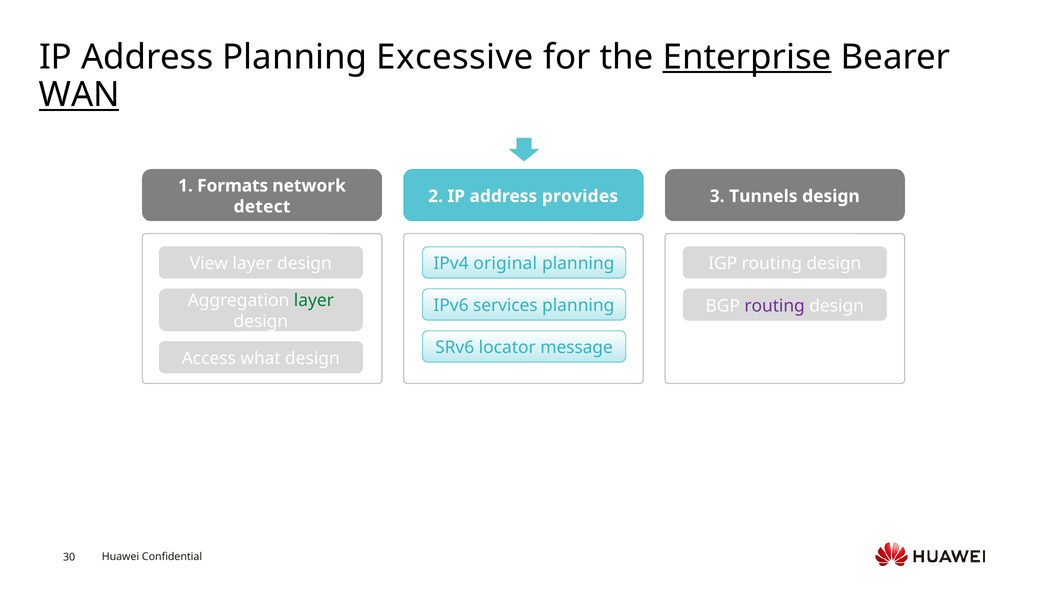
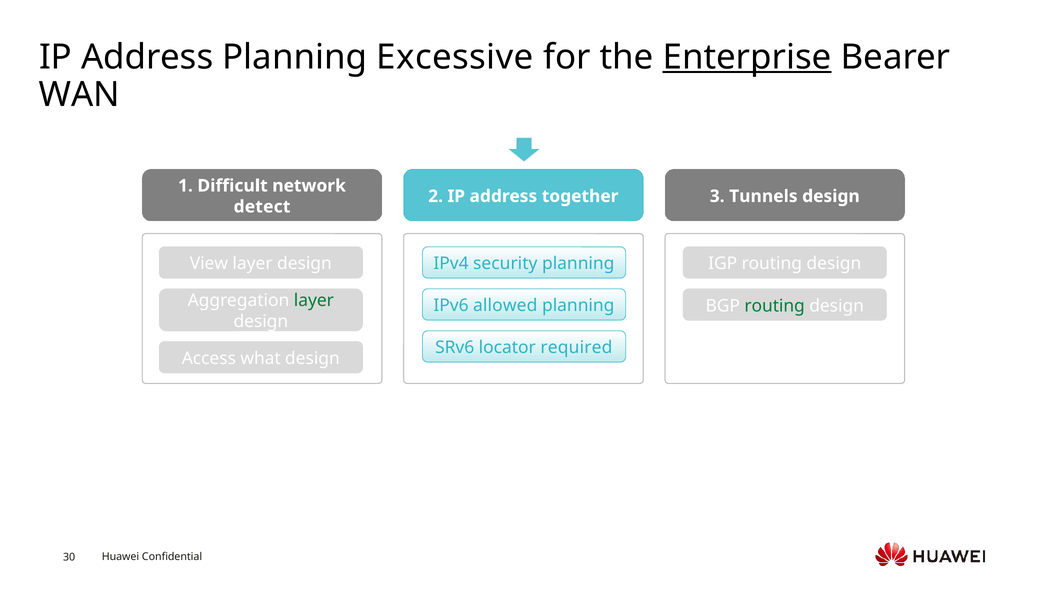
WAN underline: present -> none
Formats: Formats -> Difficult
provides: provides -> together
original: original -> security
services: services -> allowed
routing at (775, 306) colour: purple -> green
message: message -> required
